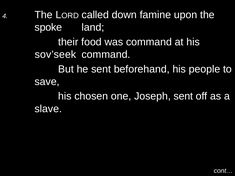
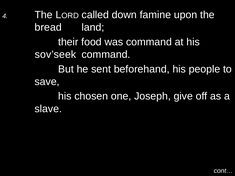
spoke: spoke -> bread
Joseph sent: sent -> give
